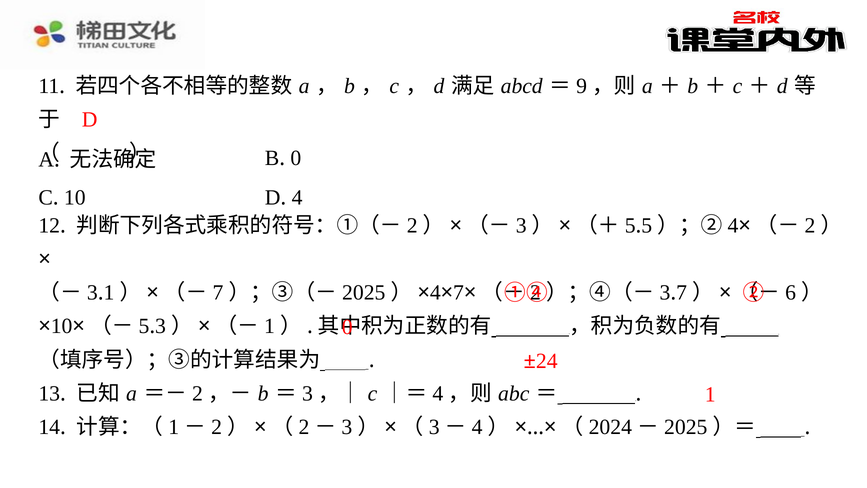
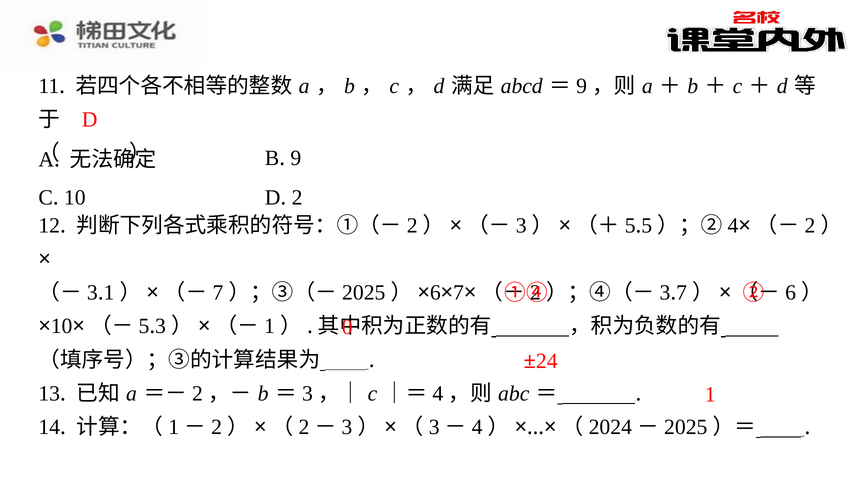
0 at (296, 158): 0 -> 9
4 at (297, 198): 4 -> 2
4 at (435, 293): 4 -> 6
